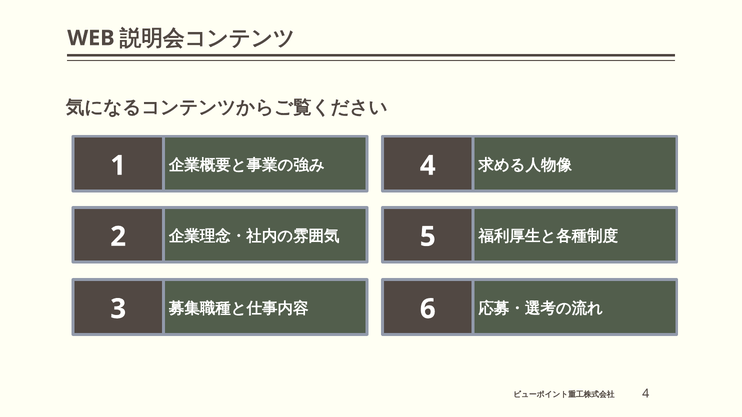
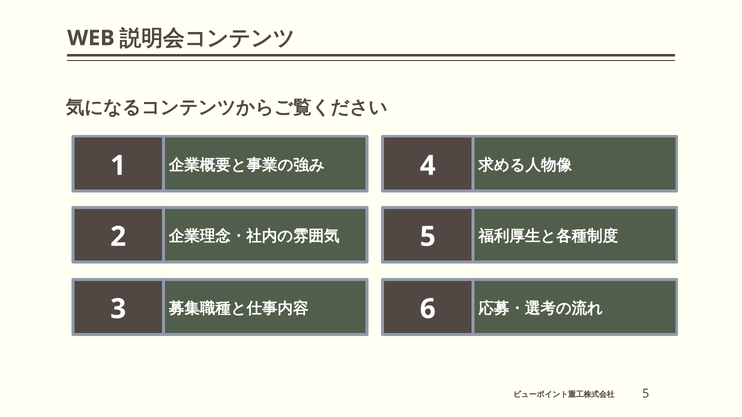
4 at (646, 394): 4 -> 5
